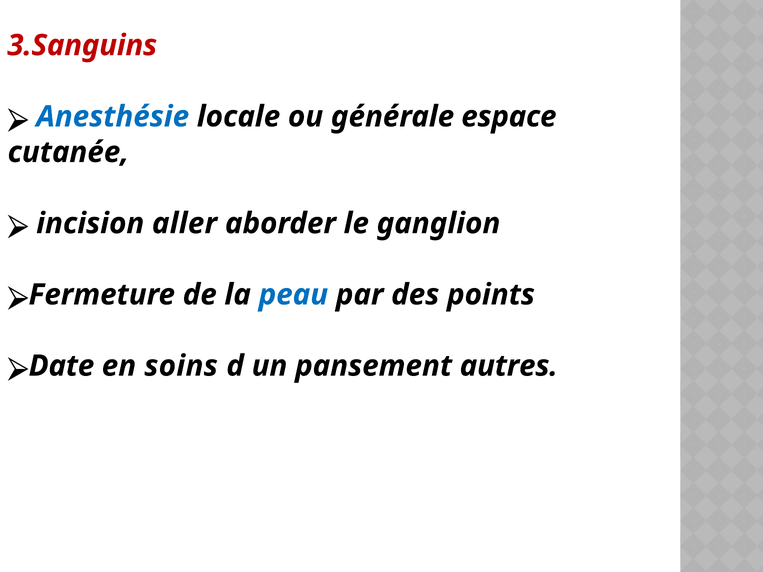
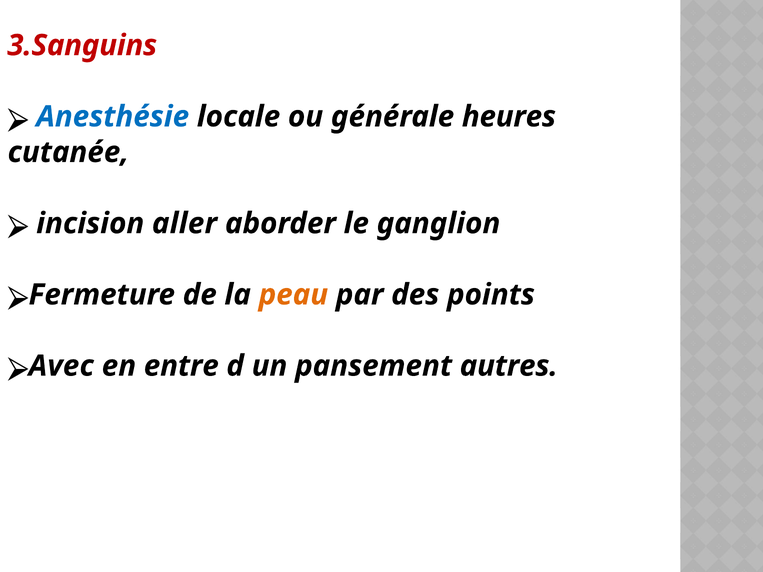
espace: espace -> heures
peau colour: blue -> orange
Date: Date -> Avec
soins: soins -> entre
